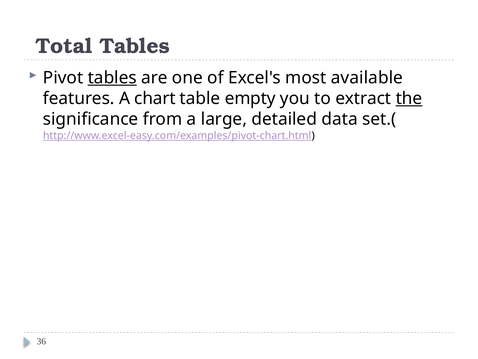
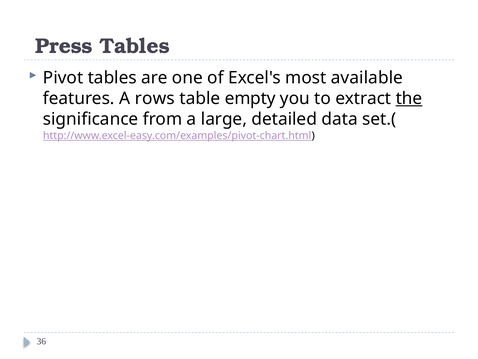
Total: Total -> Press
tables at (112, 78) underline: present -> none
chart: chart -> rows
